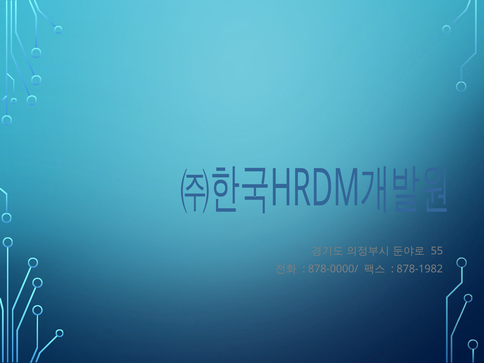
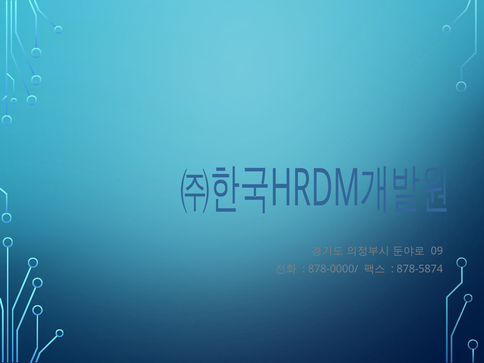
55: 55 -> 09
878-1982: 878-1982 -> 878-5874
